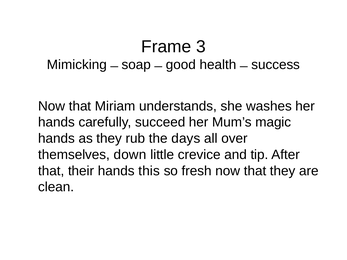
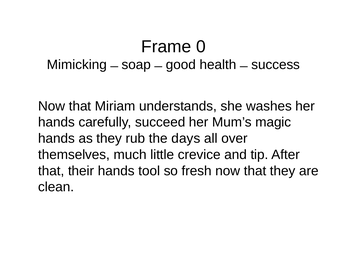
3: 3 -> 0
down: down -> much
this: this -> tool
